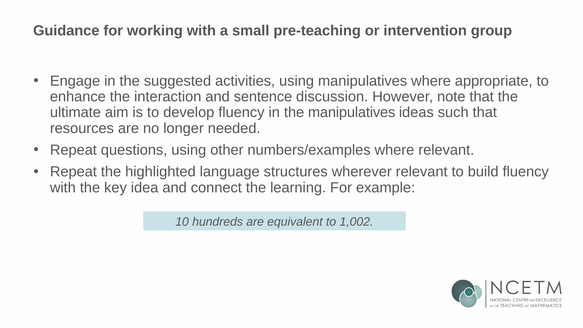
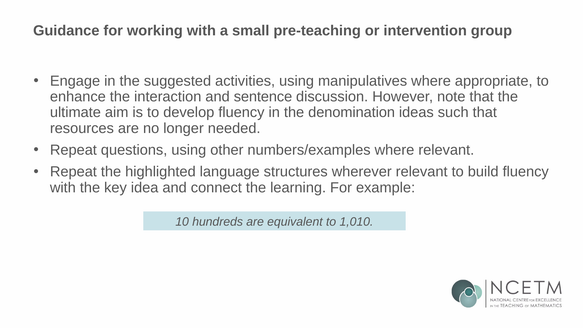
the manipulatives: manipulatives -> denomination
1,002: 1,002 -> 1,010
